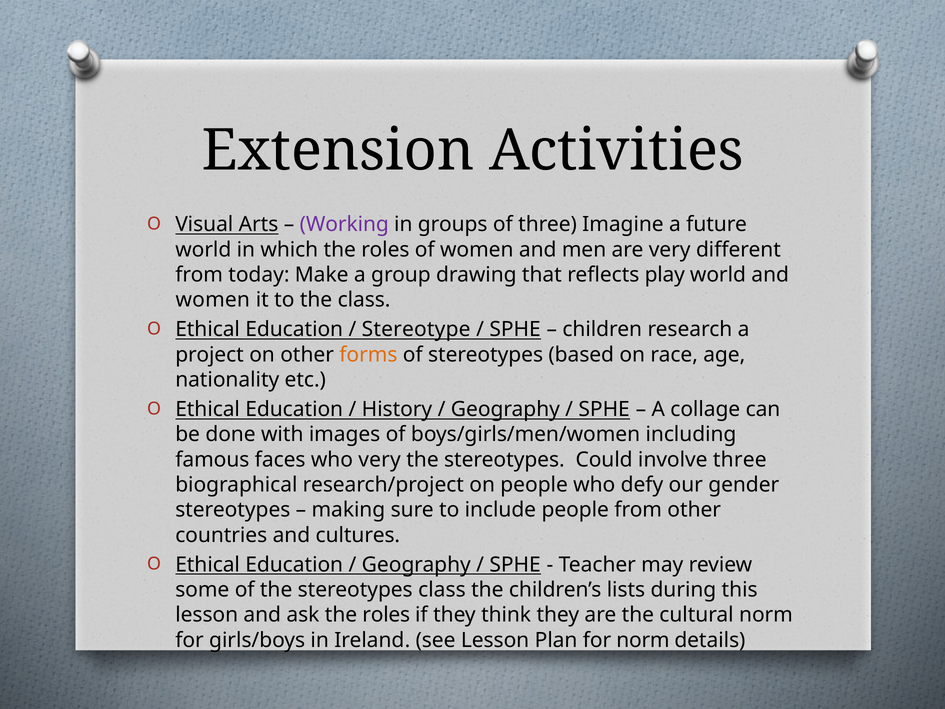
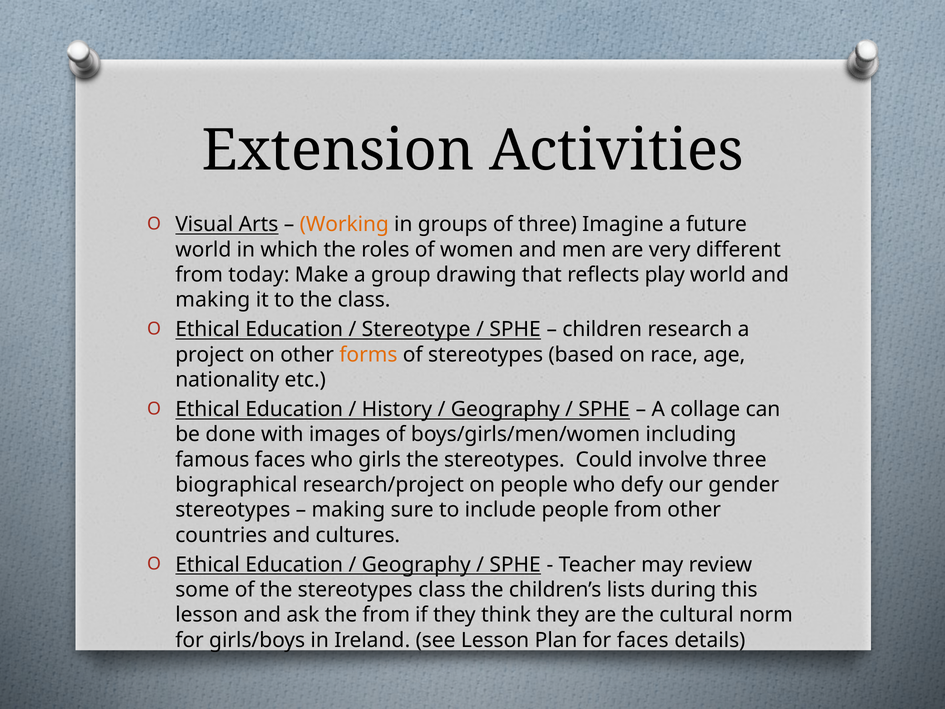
Working colour: purple -> orange
women at (213, 300): women -> making
who very: very -> girls
ask the roles: roles -> from
for norm: norm -> faces
